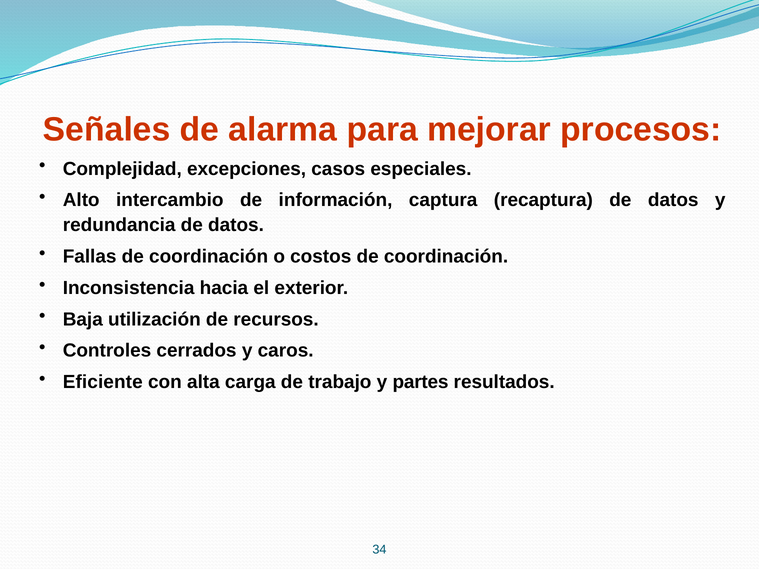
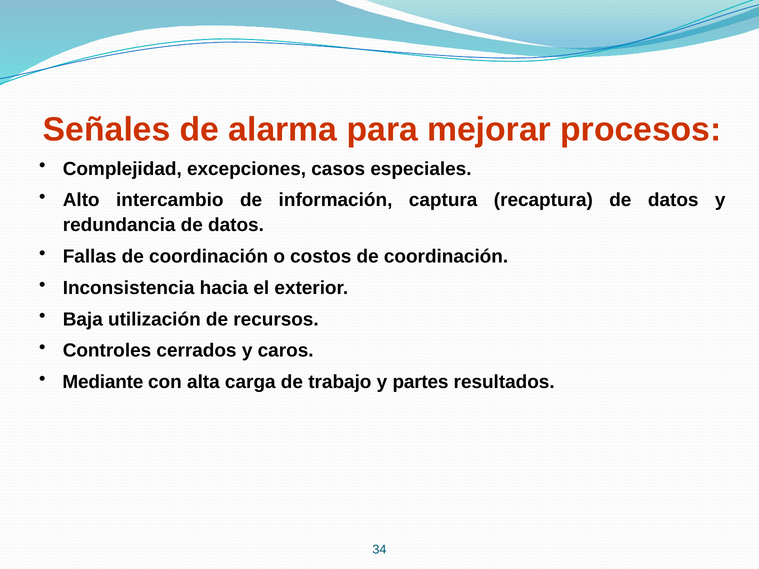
Eficiente: Eficiente -> Mediante
